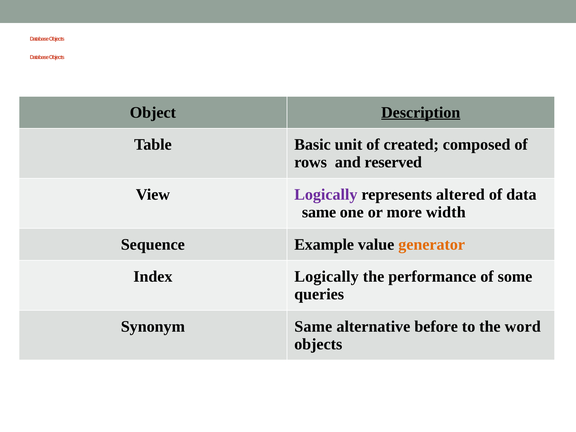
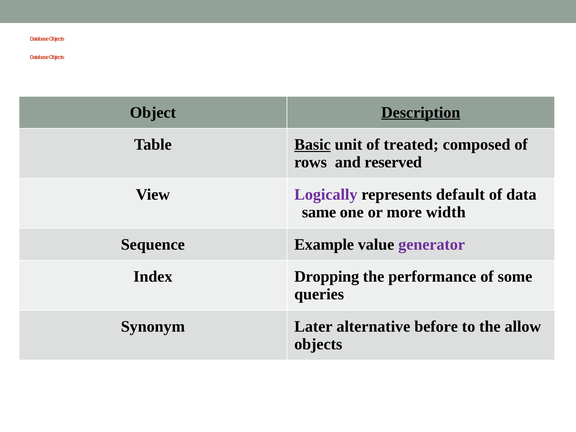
Basic underline: none -> present
created: created -> treated
altered: altered -> default
generator colour: orange -> purple
Index Logically: Logically -> Dropping
Synonym Same: Same -> Later
word: word -> allow
